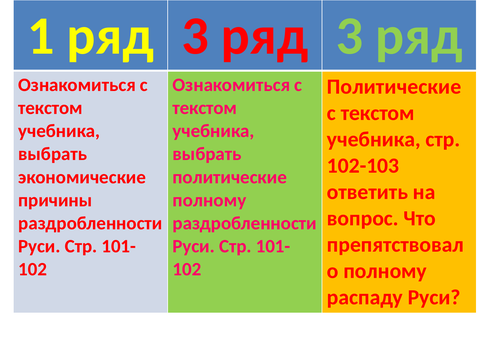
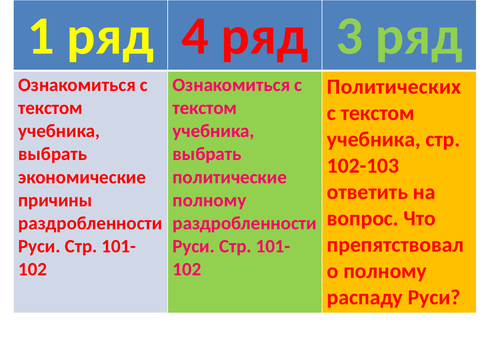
1 ряд 3: 3 -> 4
Политические at (394, 87): Политические -> Политических
